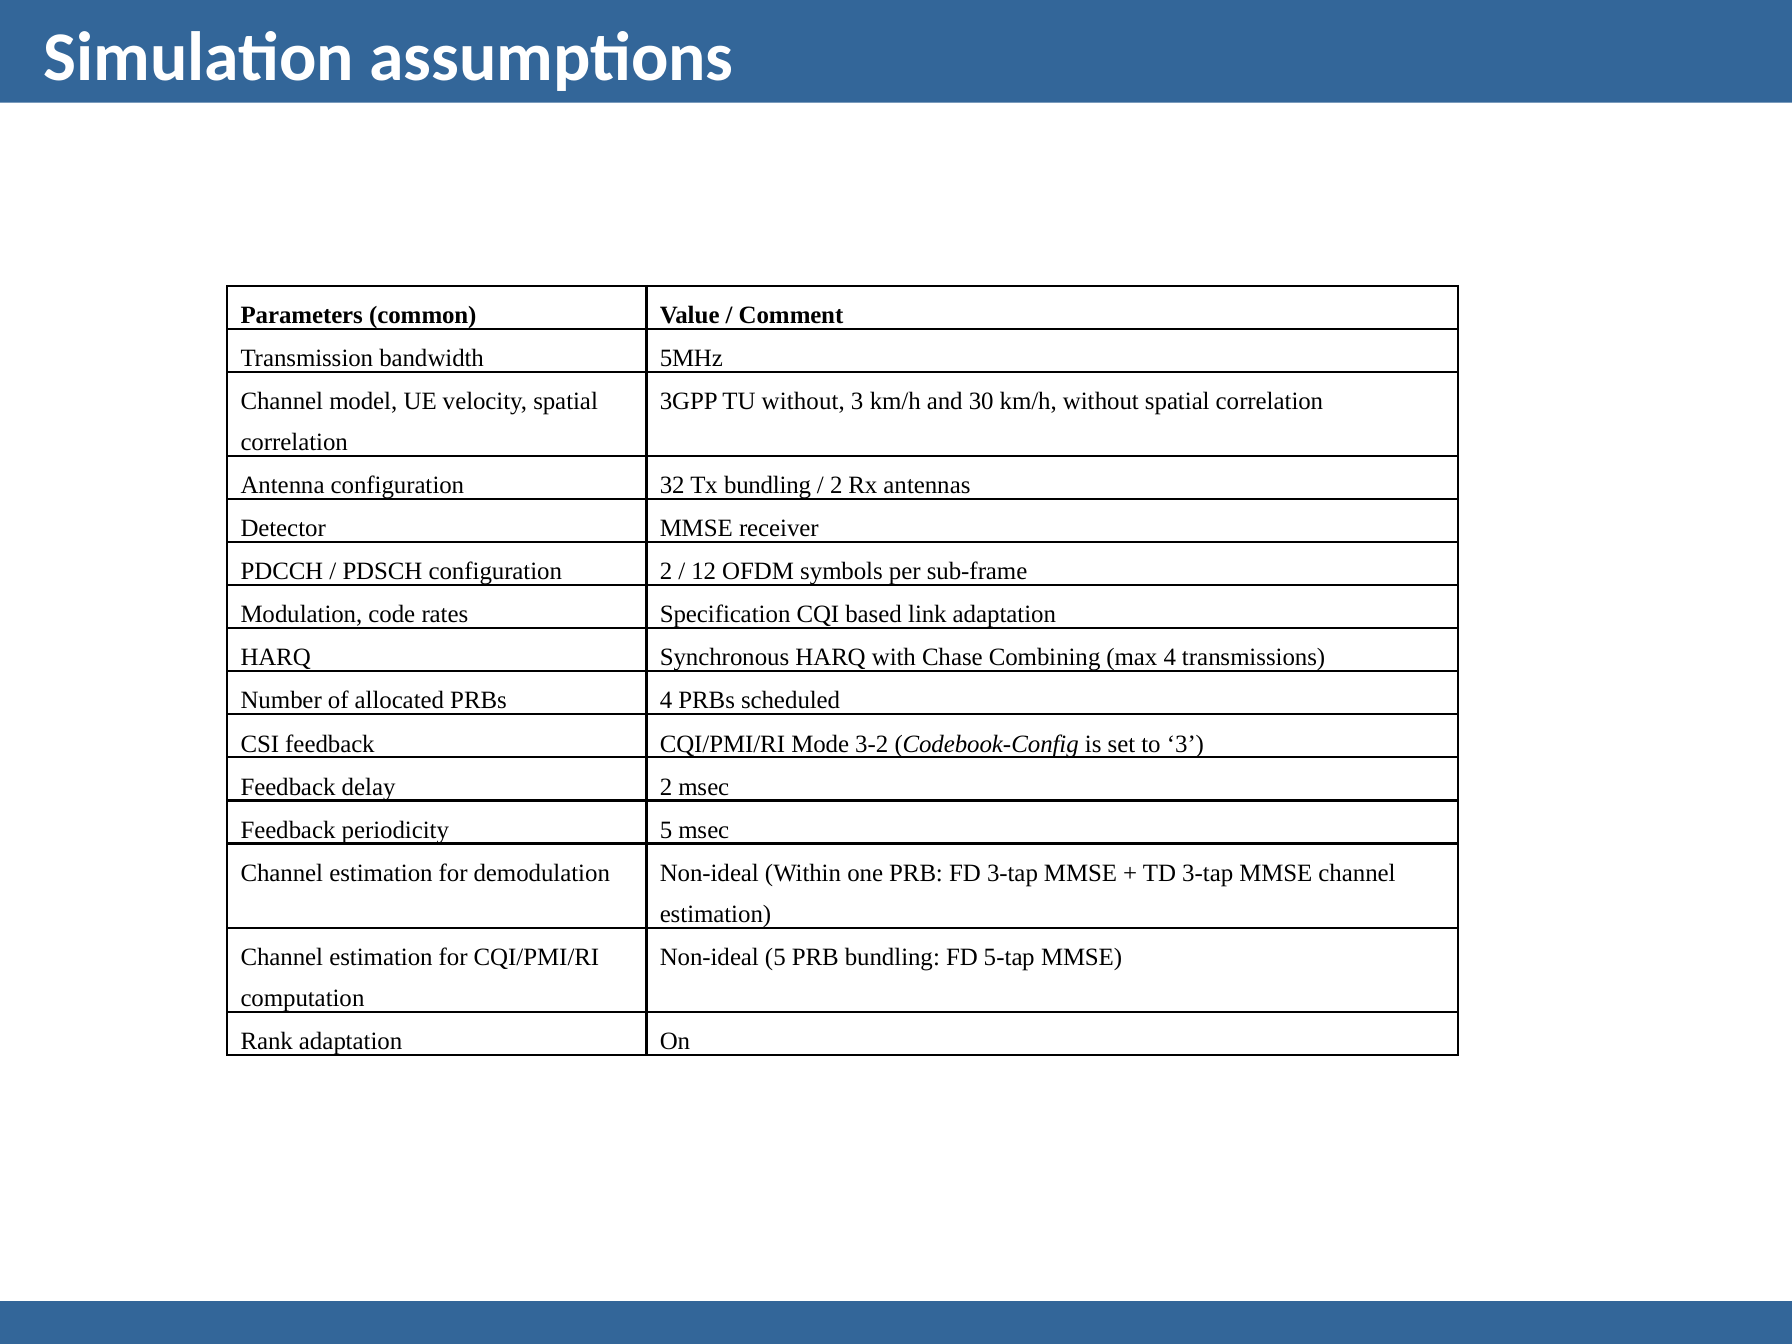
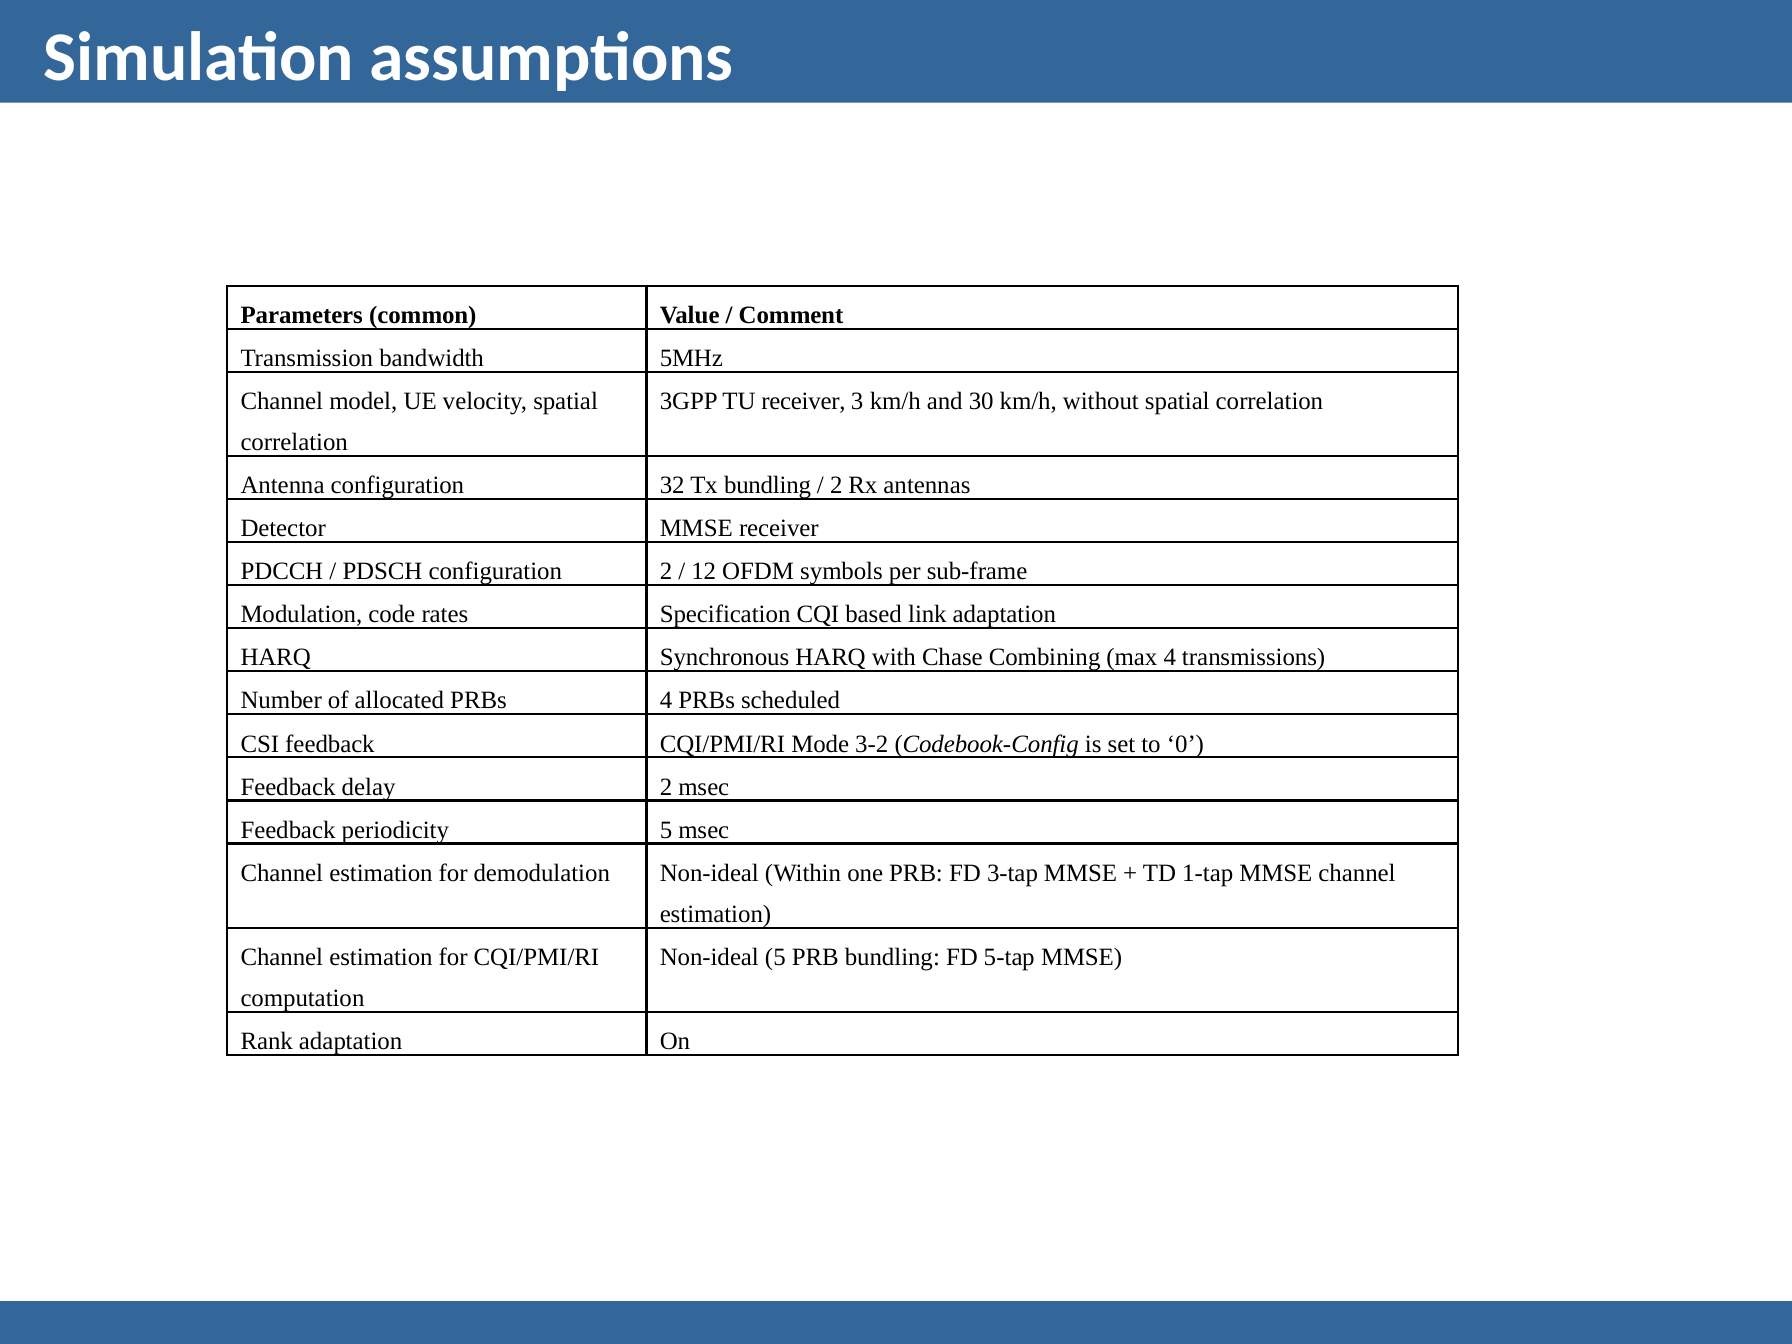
TU without: without -> receiver
to 3: 3 -> 0
TD 3-tap: 3-tap -> 1-tap
